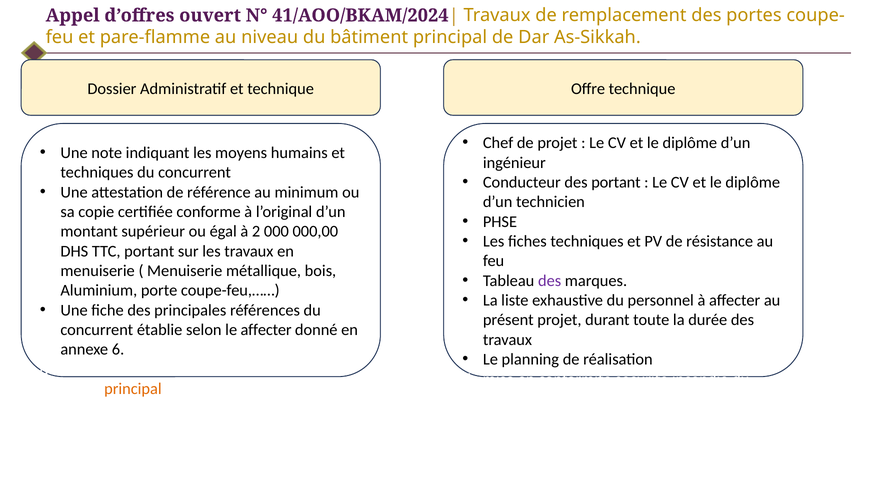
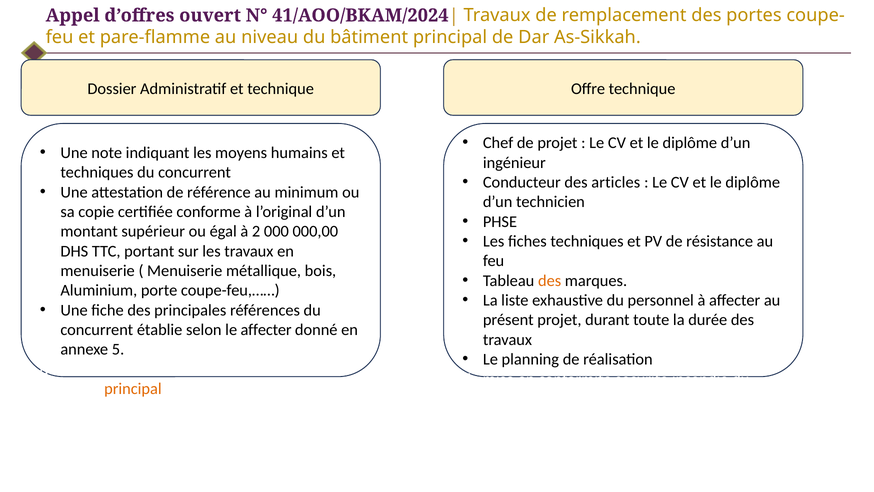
des portant: portant -> articles
des at (550, 280) colour: purple -> orange
6: 6 -> 5
